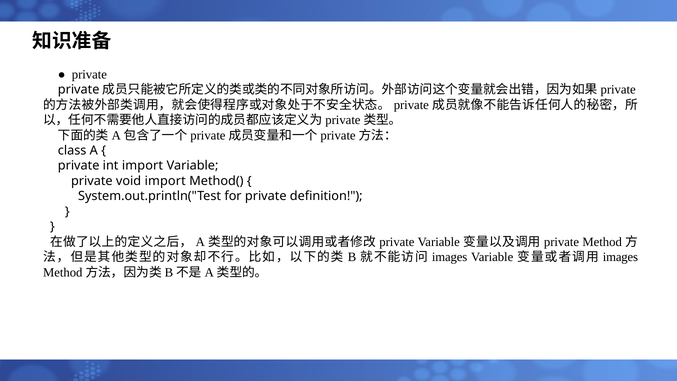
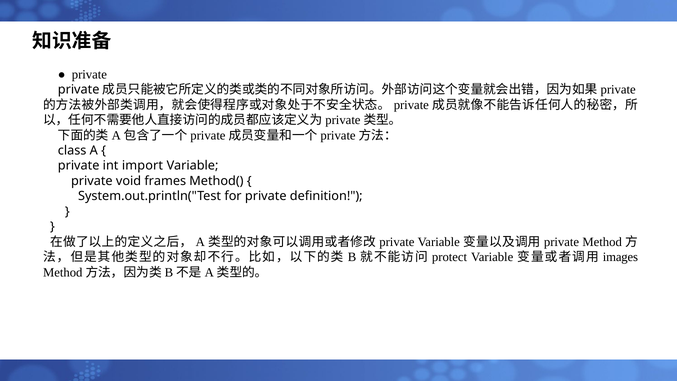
void import: import -> frames
images at (450, 257): images -> protect
